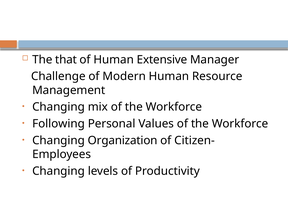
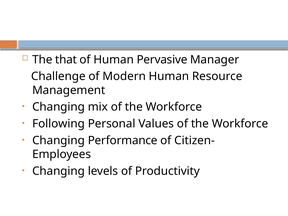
Extensive: Extensive -> Pervasive
Organization: Organization -> Performance
